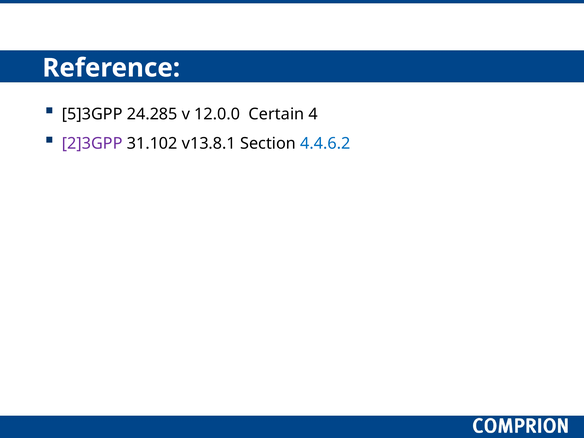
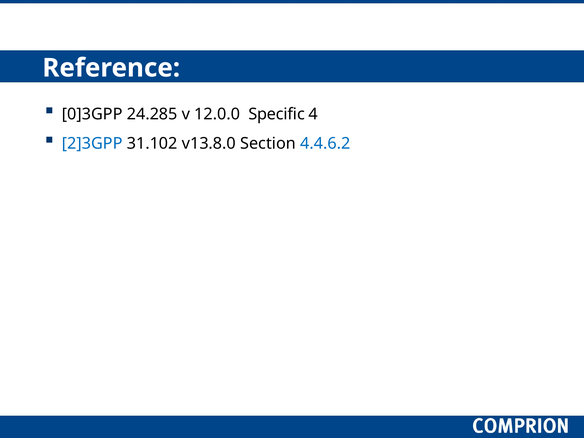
5]3GPP: 5]3GPP -> 0]3GPP
Certain: Certain -> Specific
2]3GPP colour: purple -> blue
v13.8.1: v13.8.1 -> v13.8.0
